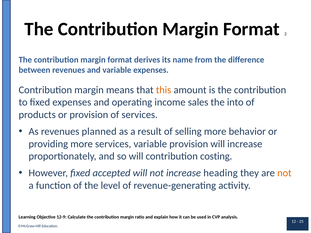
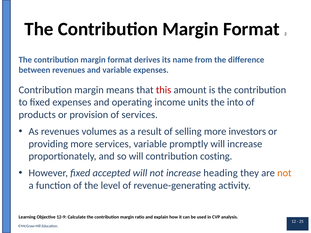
this colour: orange -> red
sales: sales -> units
planned: planned -> volumes
behavior: behavior -> investors
variable provision: provision -> promptly
